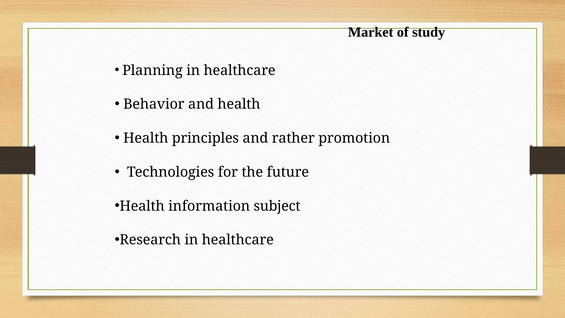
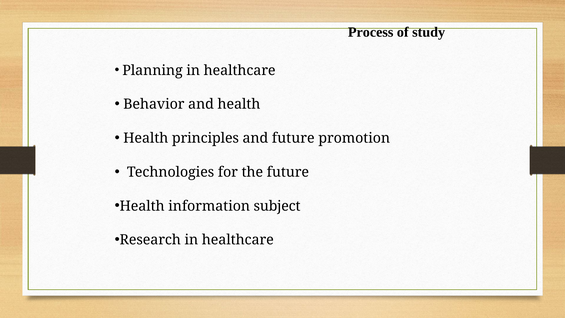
Market: Market -> Process
and rather: rather -> future
